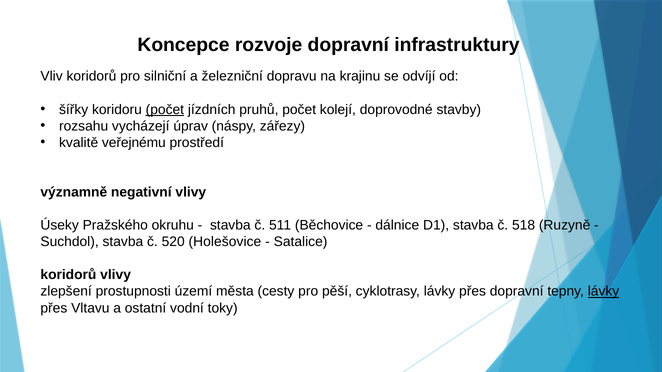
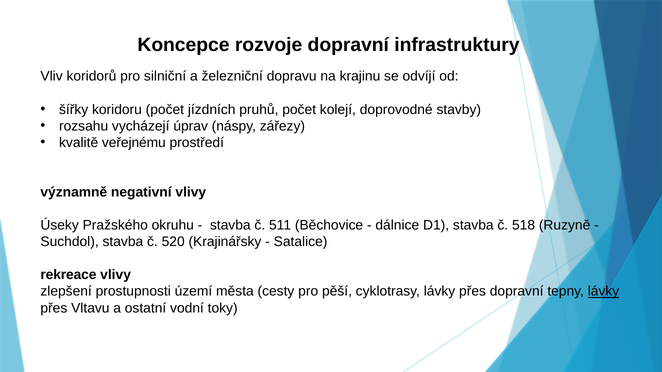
počet at (165, 110) underline: present -> none
Holešovice: Holešovice -> Krajinářsky
koridorů at (68, 275): koridorů -> rekreace
